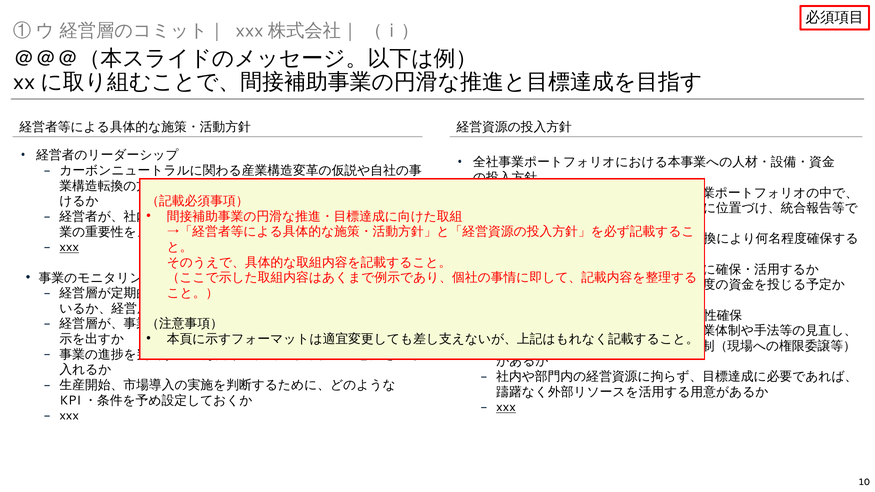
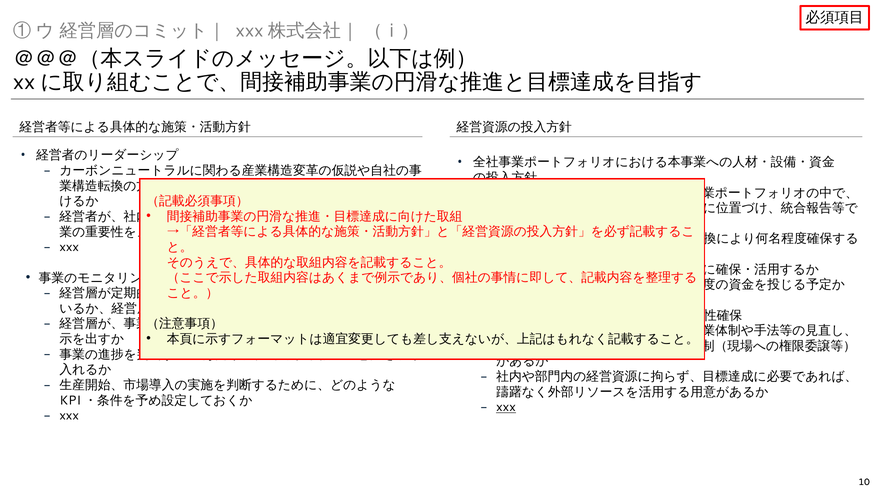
xxx at (69, 247) underline: present -> none
